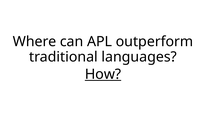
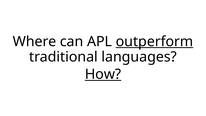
outperform underline: none -> present
